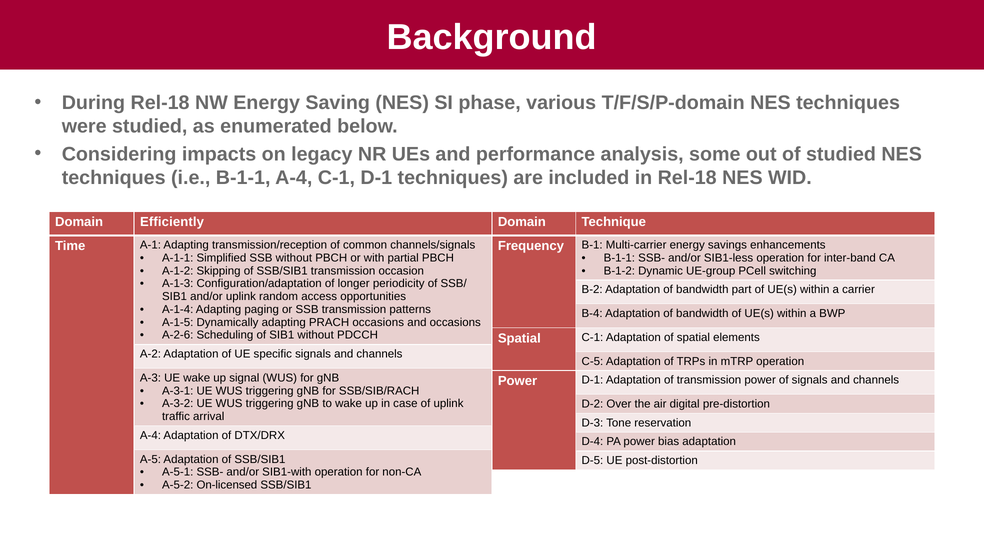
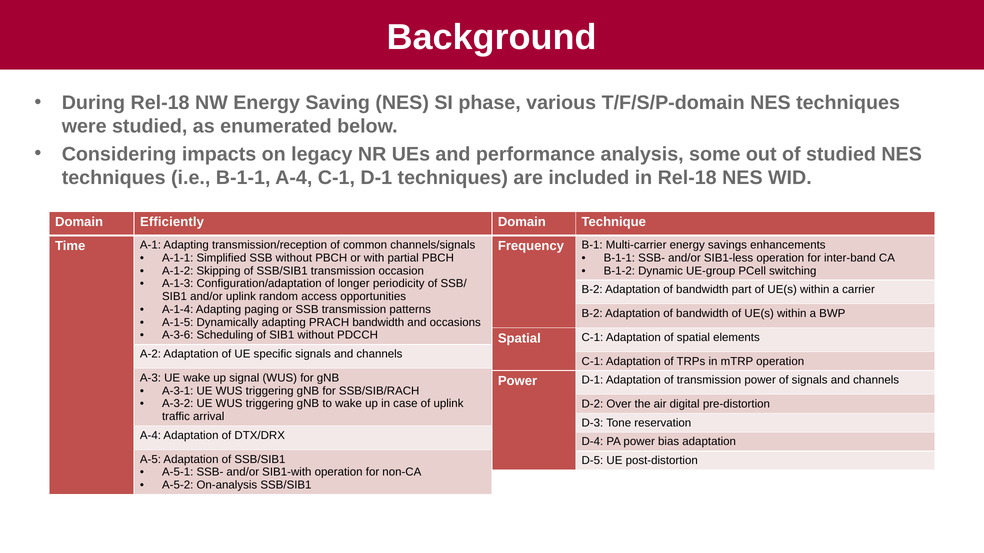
B-4 at (592, 314): B-4 -> B-2
PRACH occasions: occasions -> bandwidth
A-2-6: A-2-6 -> A-3-6
C-5 at (592, 362): C-5 -> C-1
On-licensed: On-licensed -> On-analysis
